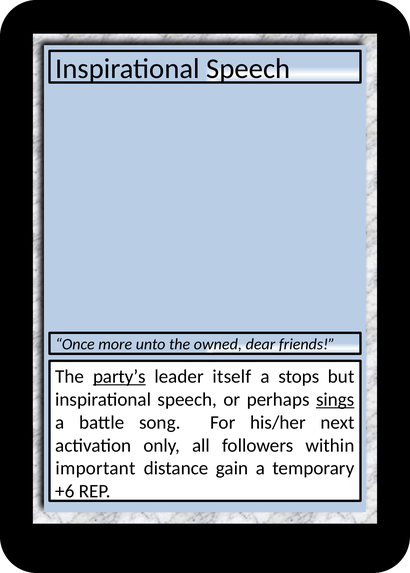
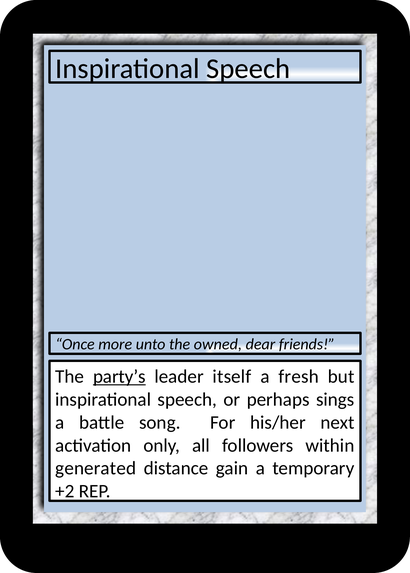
stops: stops -> fresh
sings underline: present -> none
important: important -> generated
+6: +6 -> +2
